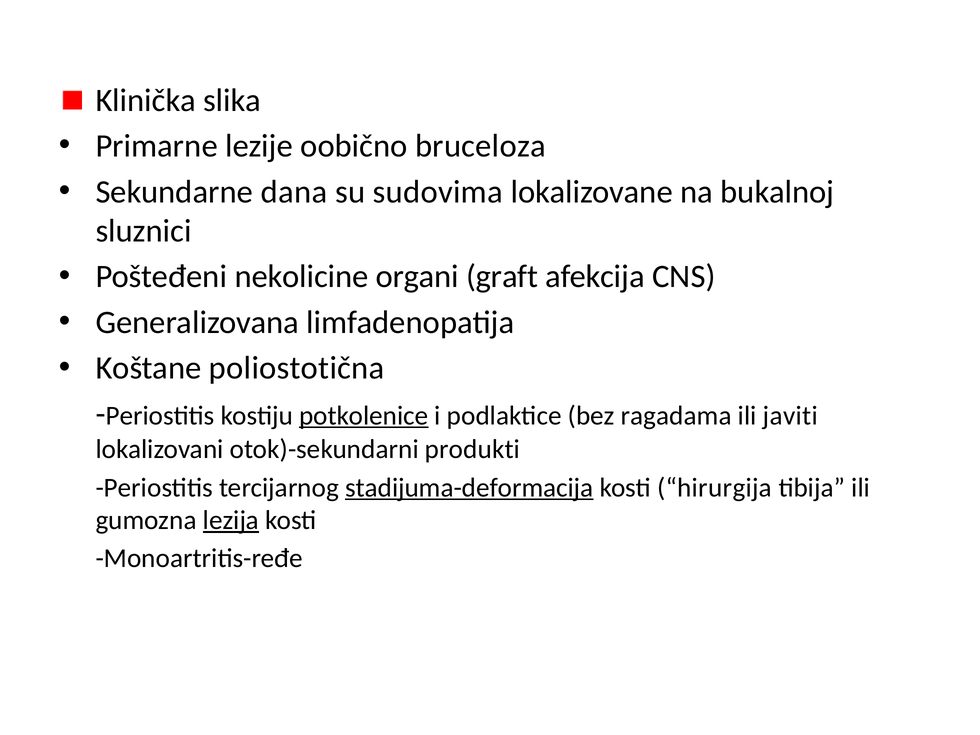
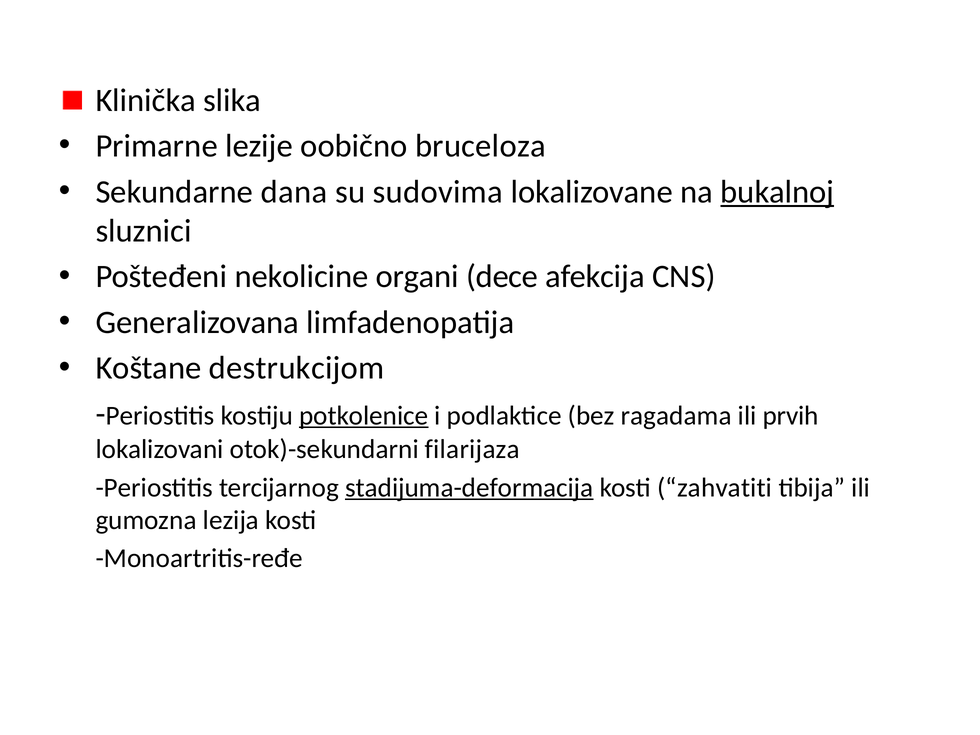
bukalnoj underline: none -> present
graft: graft -> dece
poliostotična: poliostotična -> destrukcijom
javiti: javiti -> prvih
produkti: produkti -> filarijaza
hirurgija: hirurgija -> zahvatiti
lezija underline: present -> none
